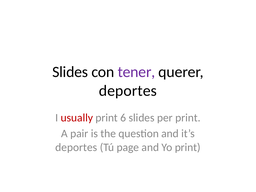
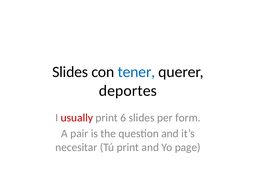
tener colour: purple -> blue
per print: print -> form
deportes at (76, 147): deportes -> necesitar
Tú page: page -> print
Yo print: print -> page
